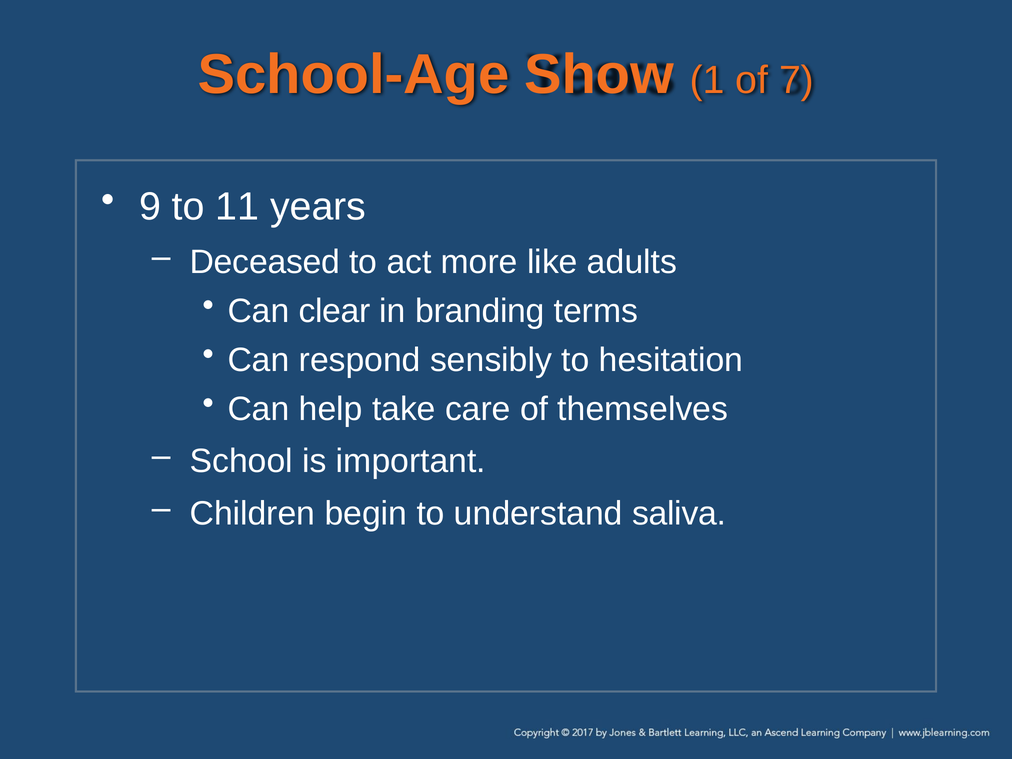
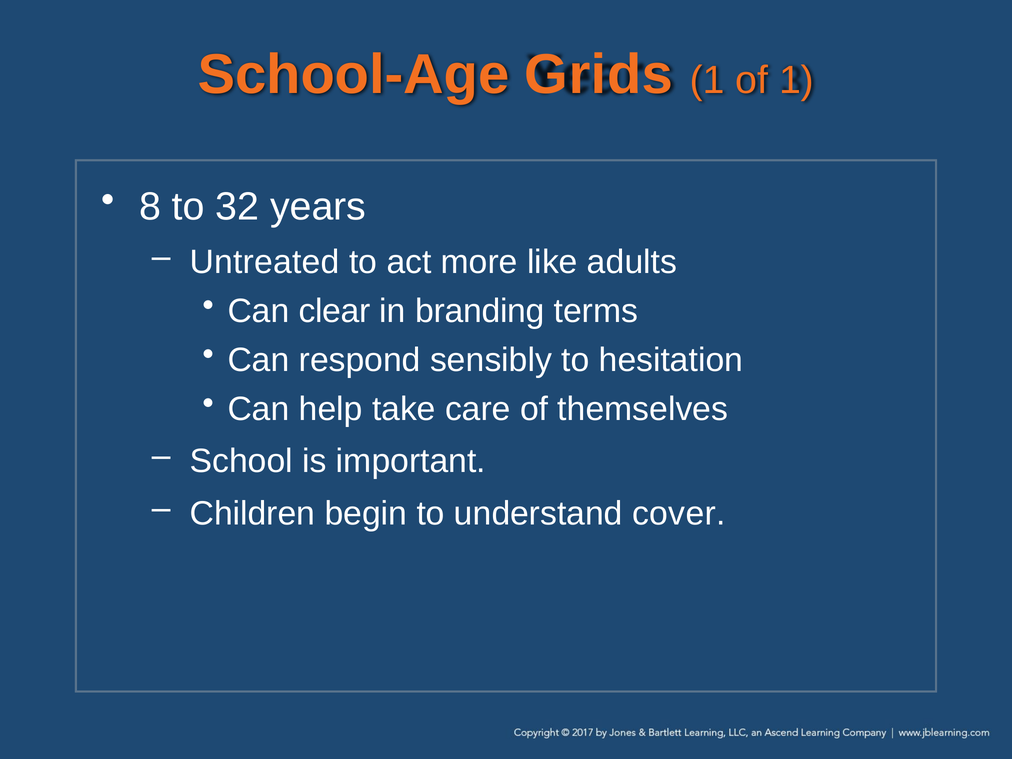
Show: Show -> Grids
of 7: 7 -> 1
9: 9 -> 8
11: 11 -> 32
Deceased: Deceased -> Untreated
saliva: saliva -> cover
